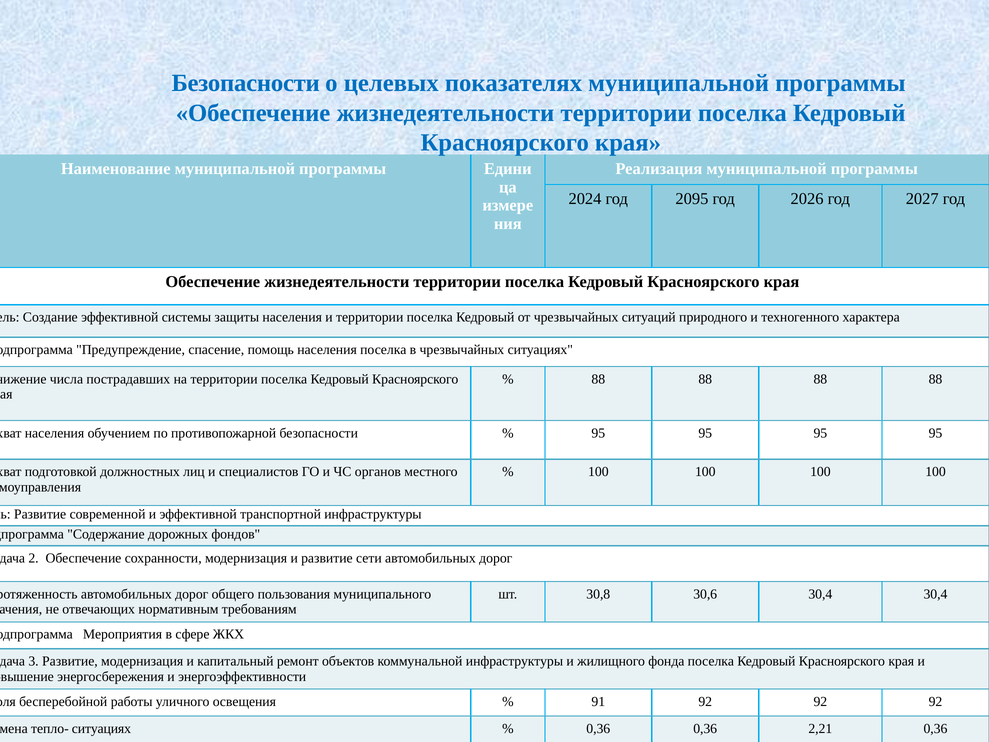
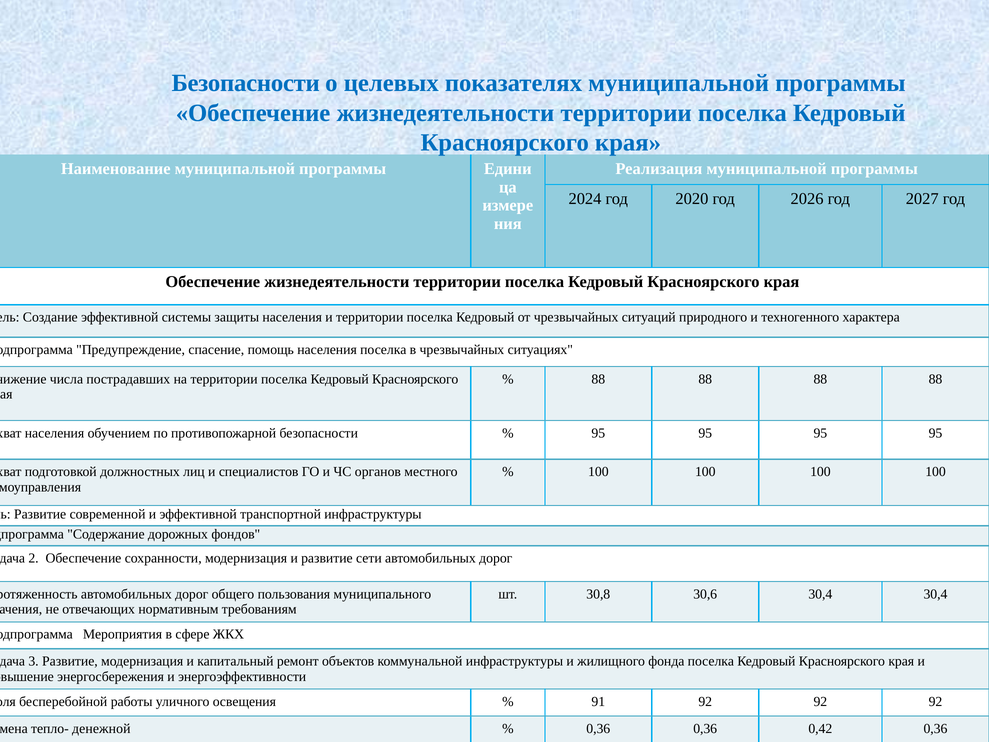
2095: 2095 -> 2020
тепло- ситуациях: ситуациях -> денежной
2,21: 2,21 -> 0,42
